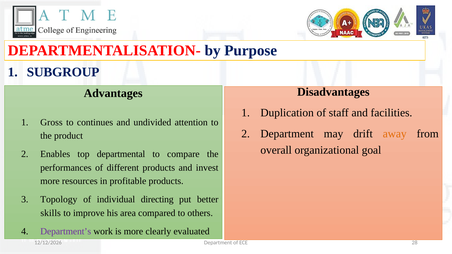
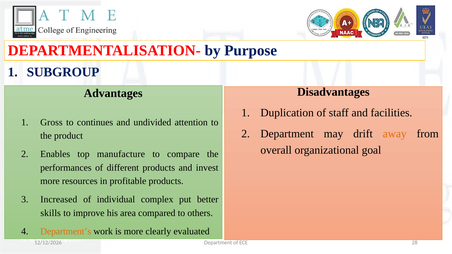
departmental: departmental -> manufacture
Topology: Topology -> Increased
directing: directing -> complex
Department’s colour: purple -> orange
